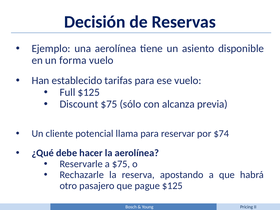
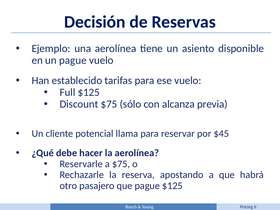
un forma: forma -> pague
$74: $74 -> $45
